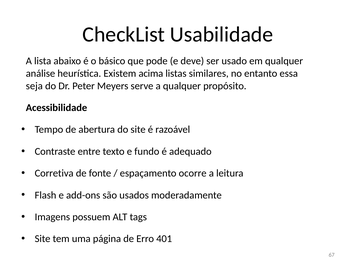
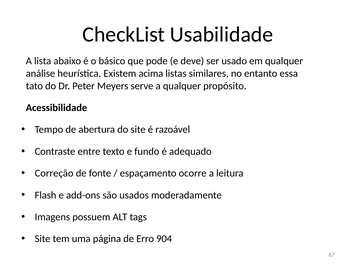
seja: seja -> tato
Corretiva: Corretiva -> Correção
401: 401 -> 904
